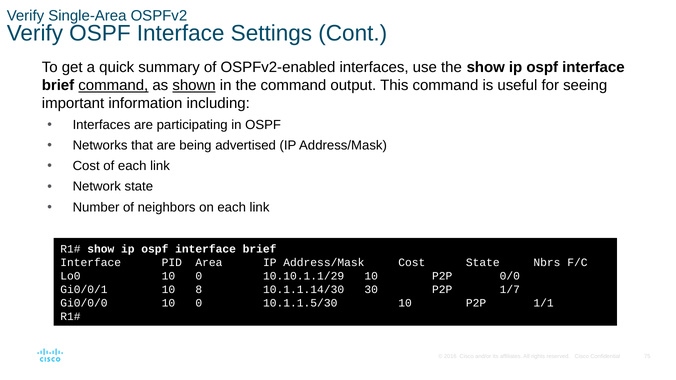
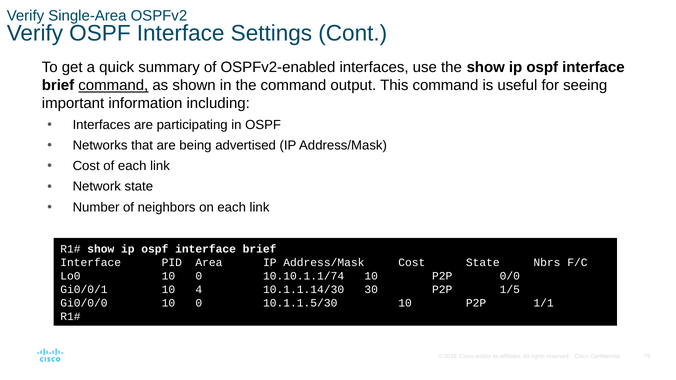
shown underline: present -> none
10.10.1.1/29: 10.10.1.1/29 -> 10.10.1.1/74
8: 8 -> 4
1/7: 1/7 -> 1/5
